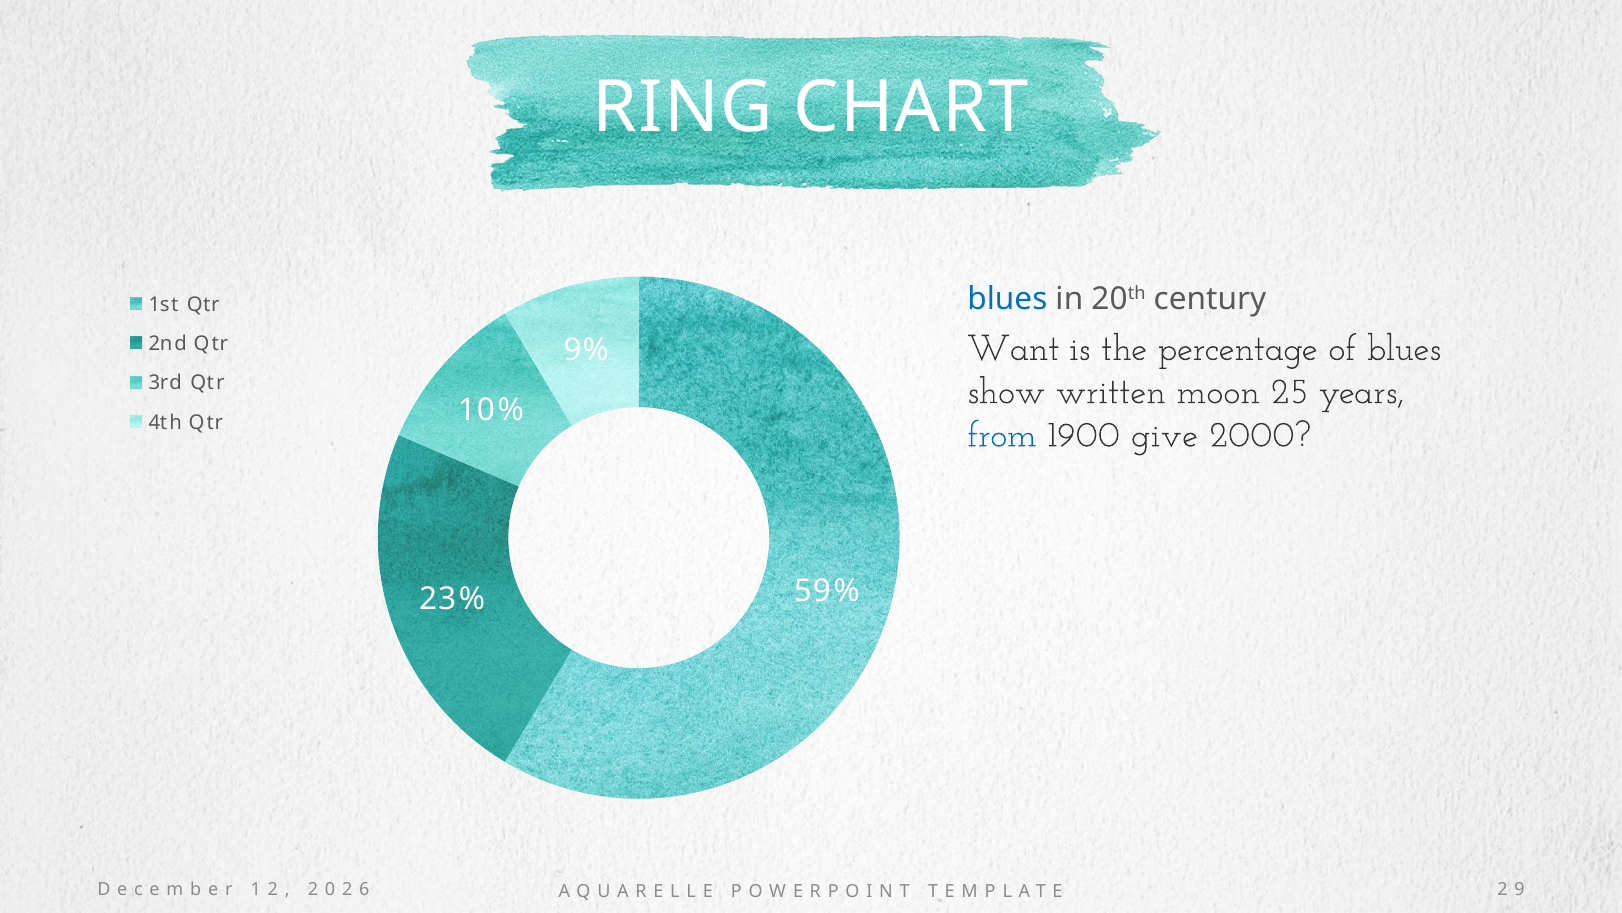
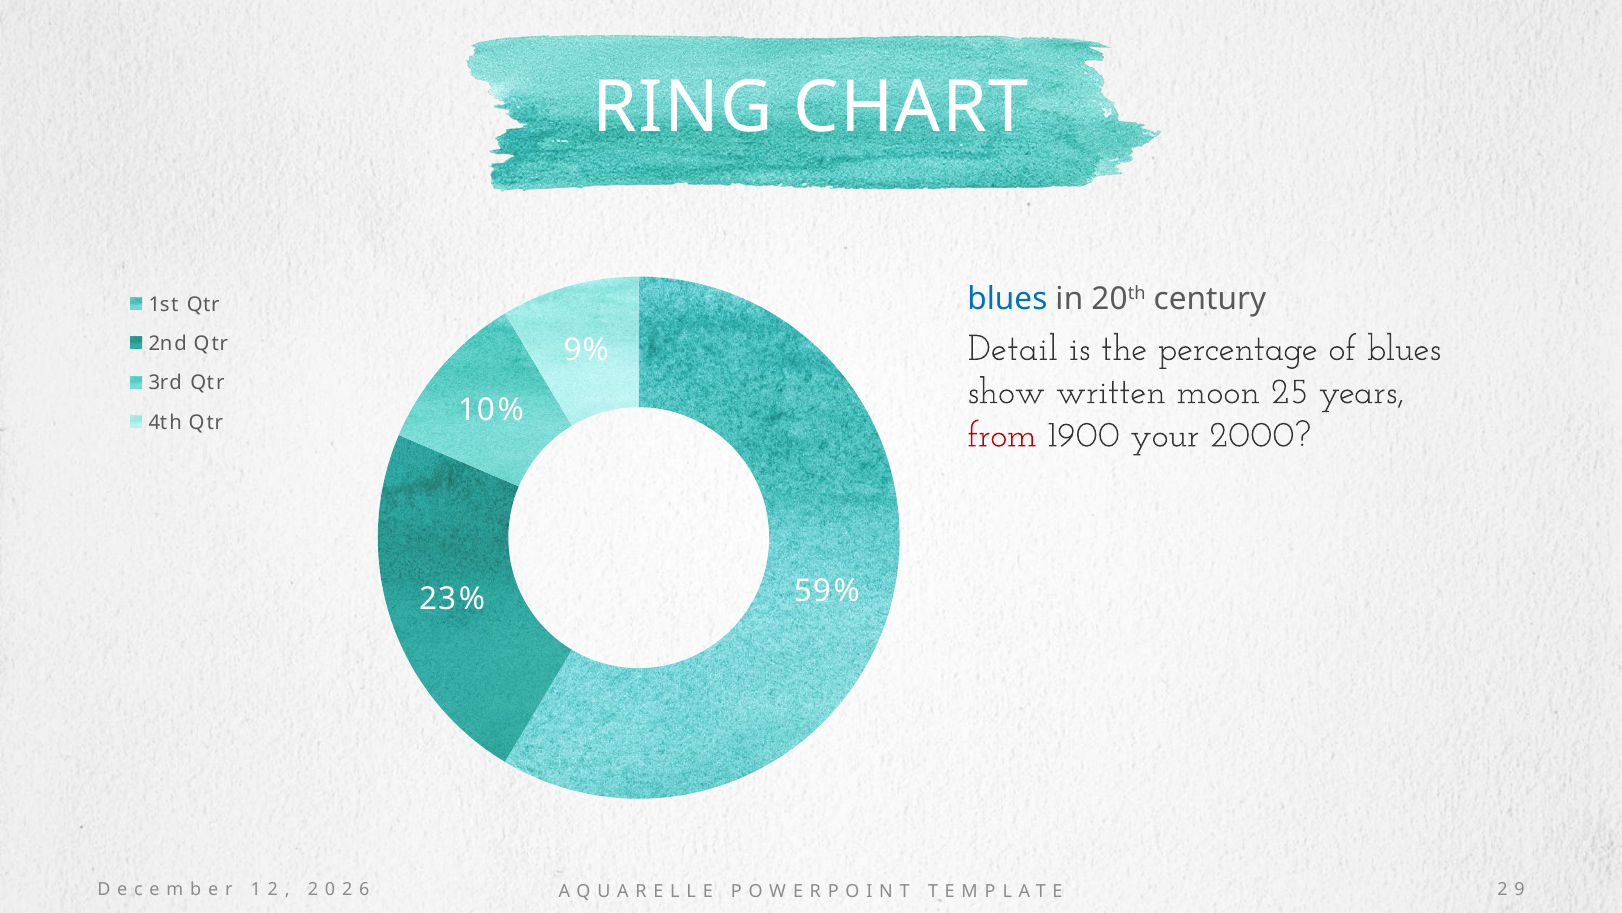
Want: Want -> Detail
from colour: blue -> red
give: give -> your
